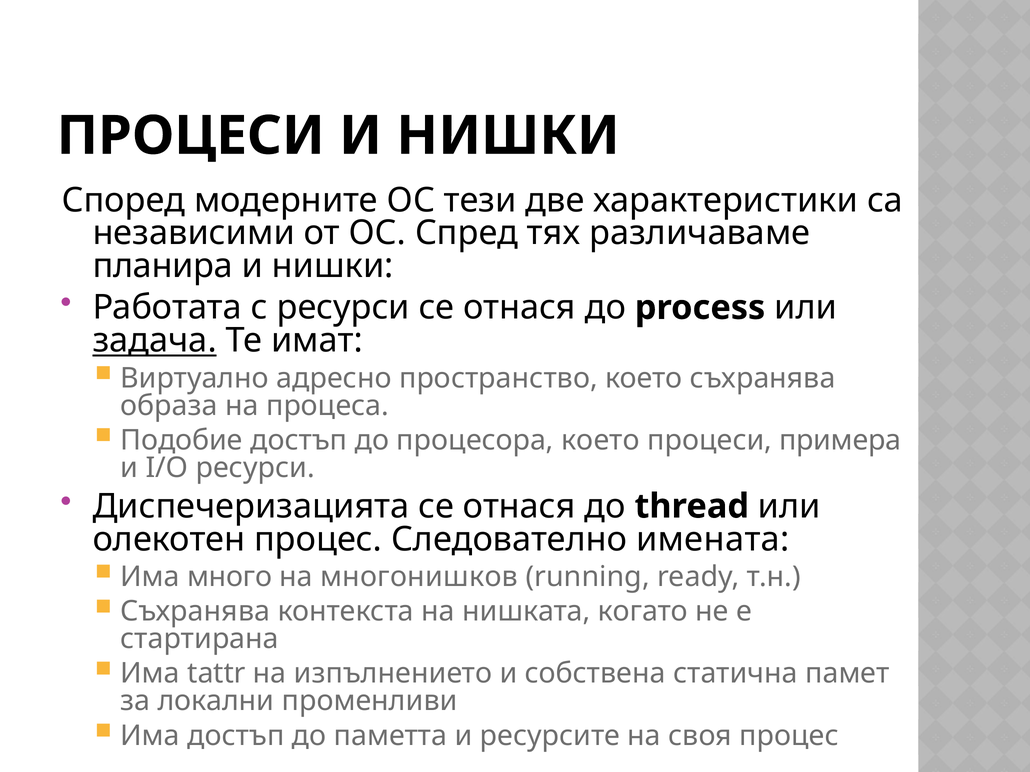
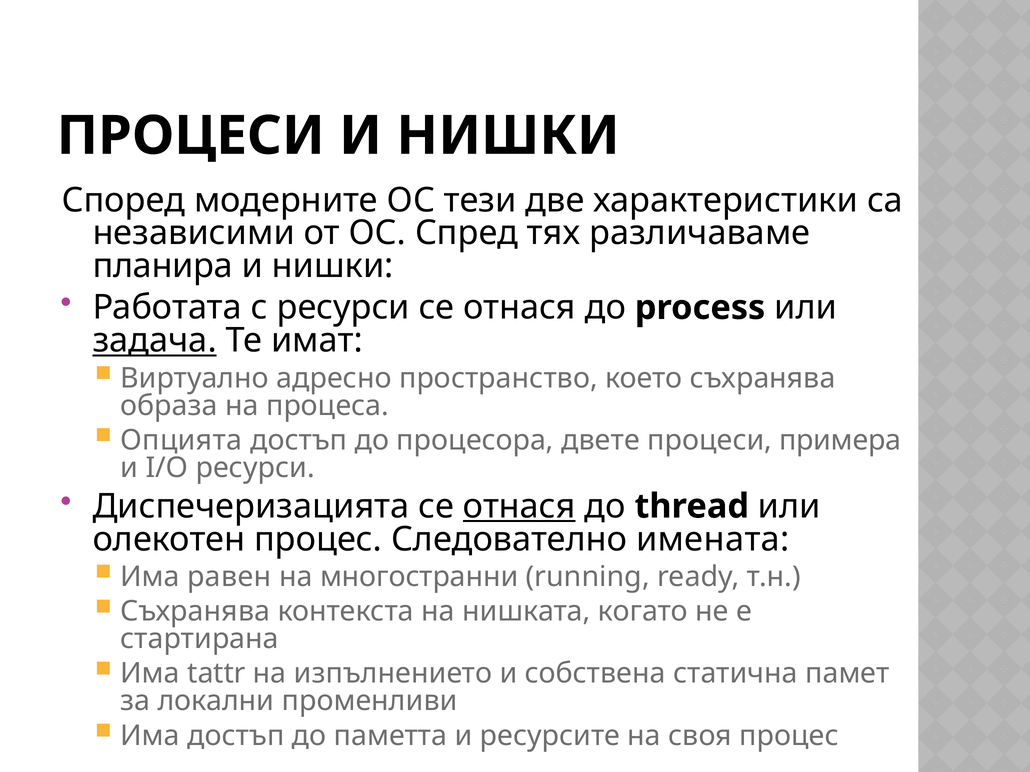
Подобие: Подобие -> Опцията
процесора което: което -> двете
отнася at (519, 507) underline: none -> present
много: много -> равен
многонишков: многонишков -> многостранни
